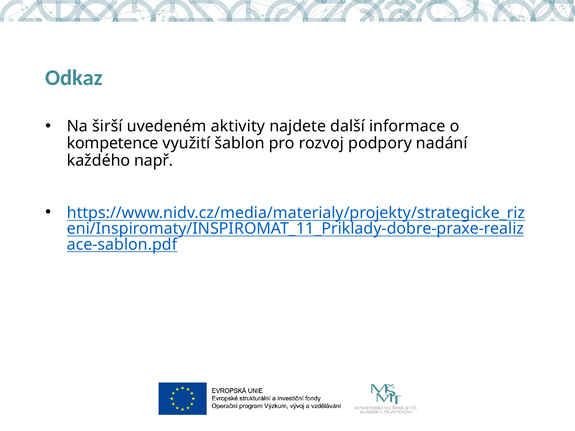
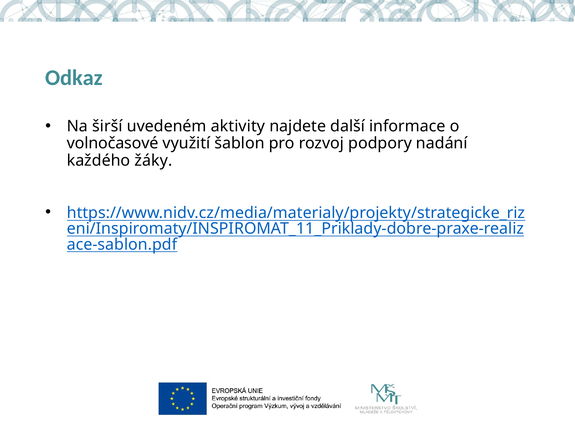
kompetence: kompetence -> volnočasové
např: např -> žáky
